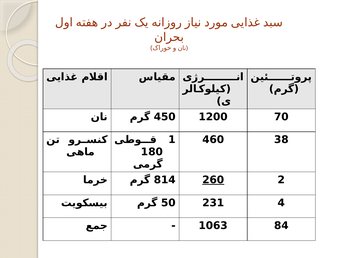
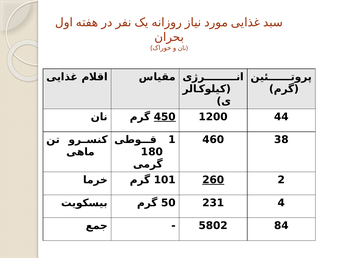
450 underline: none -> present
70: 70 -> 44
814: 814 -> 101
1063: 1063 -> 5802
